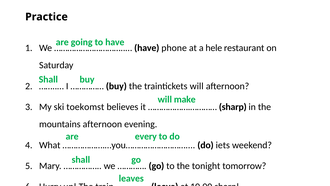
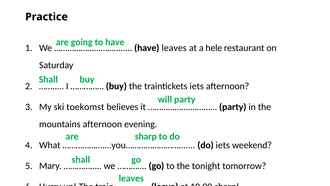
have phone: phone -> leaves
traintickets will: will -> iets
will make: make -> party
sharp at (233, 107): sharp -> party
are every: every -> sharp
